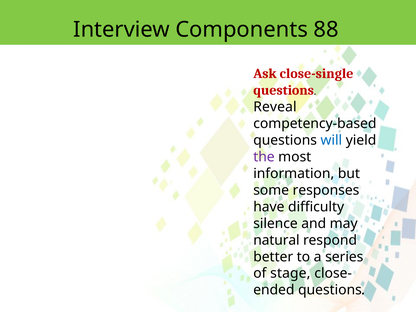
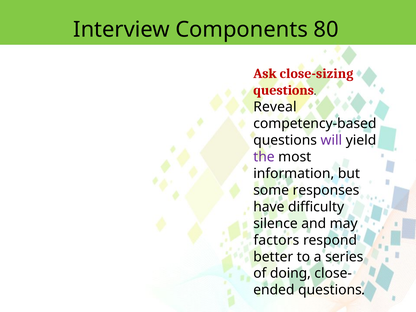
88: 88 -> 80
close-single: close-single -> close-sizing
will colour: blue -> purple
natural: natural -> factors
stage: stage -> doing
